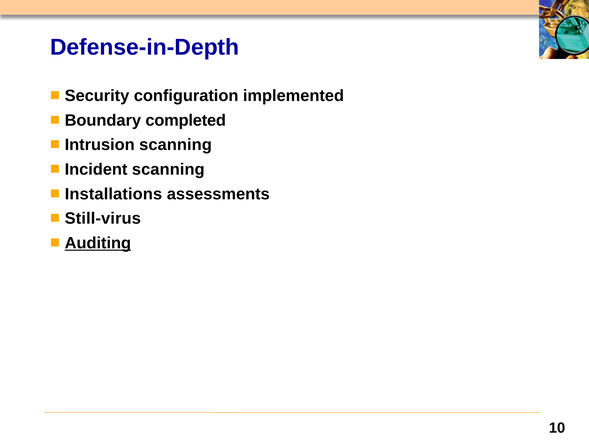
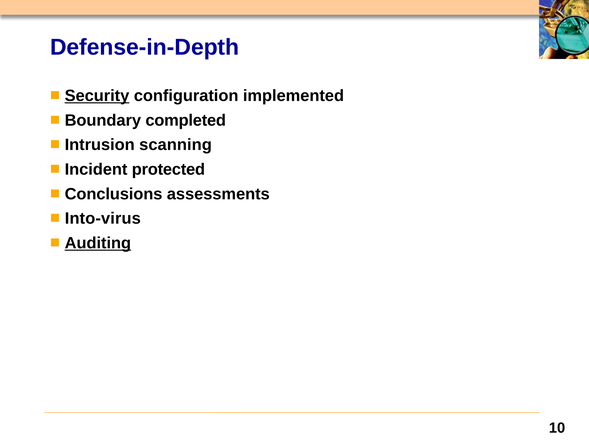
Security underline: none -> present
Incident scanning: scanning -> protected
Installations: Installations -> Conclusions
Still-virus: Still-virus -> Into-virus
